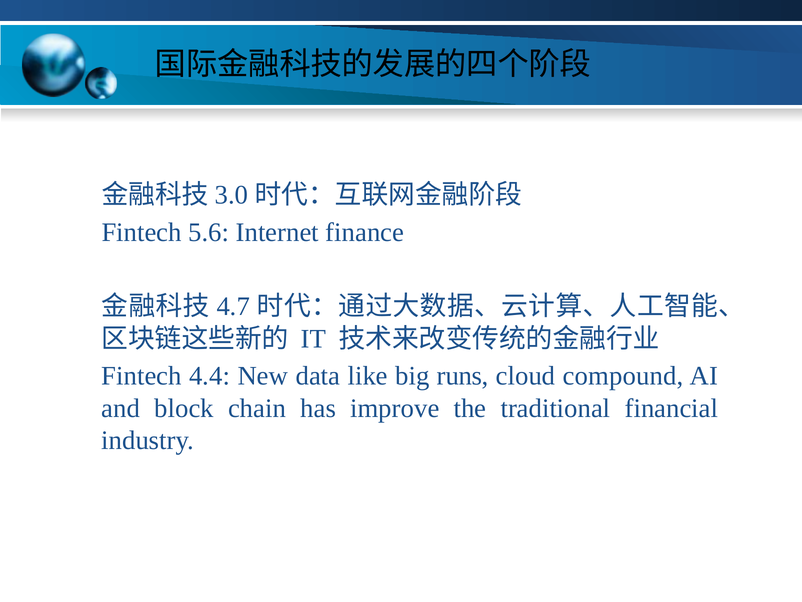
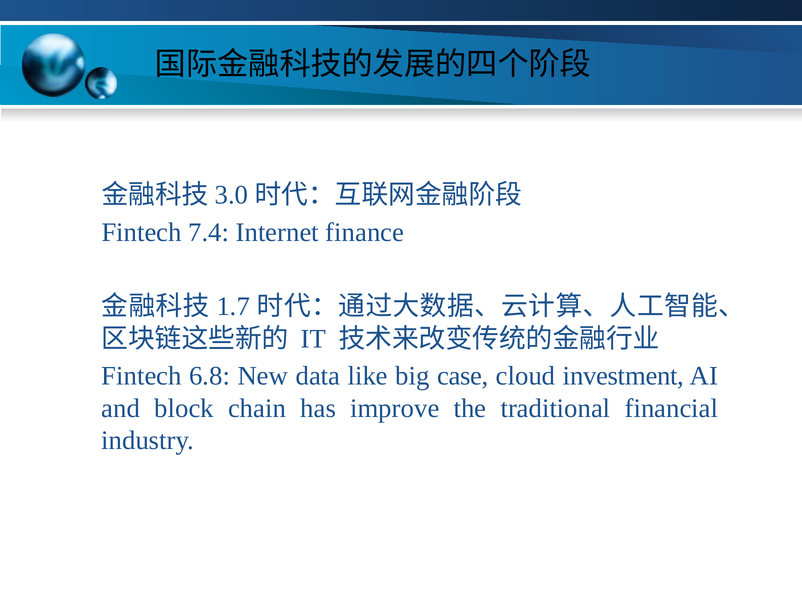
5.6: 5.6 -> 7.4
4.7: 4.7 -> 1.7
4.4: 4.4 -> 6.8
runs: runs -> case
compound: compound -> investment
